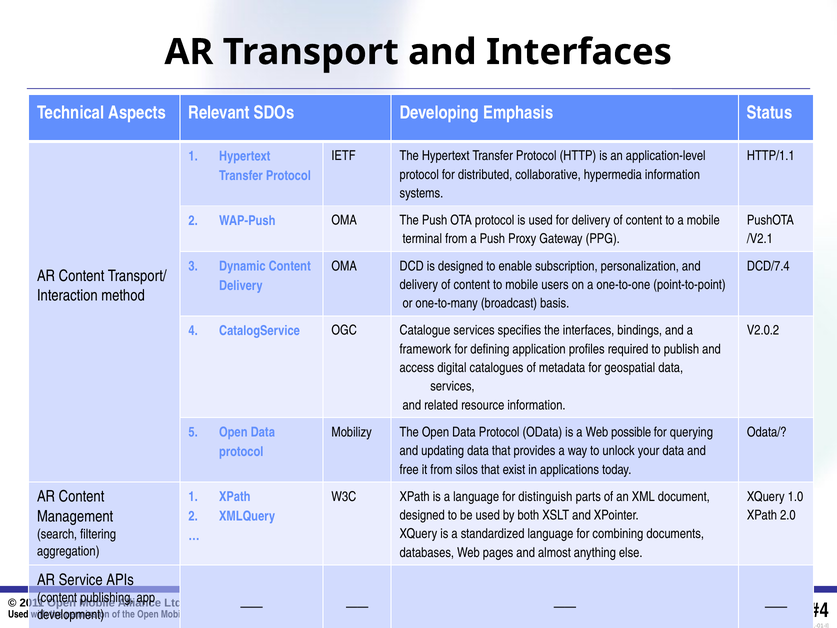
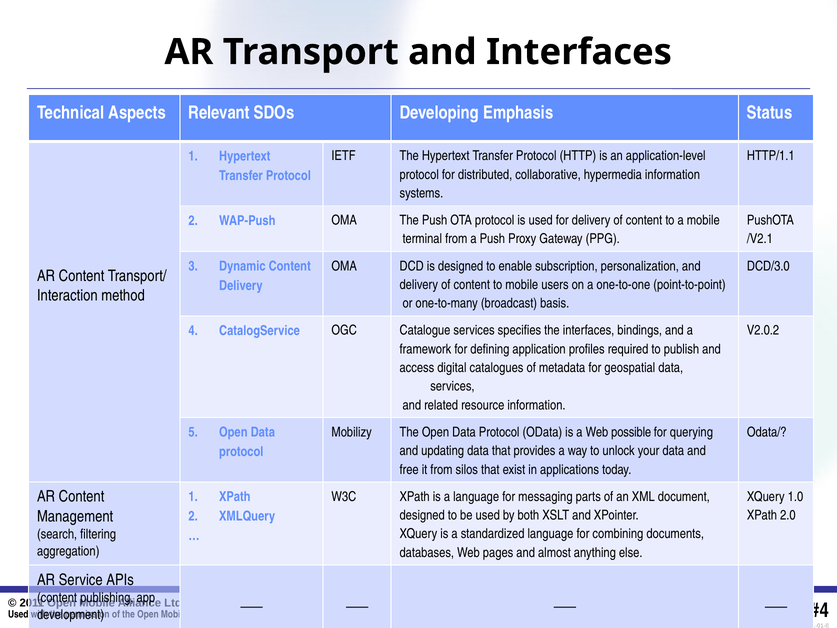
DCD/7.4: DCD/7.4 -> DCD/3.0
distinguish: distinguish -> messaging
